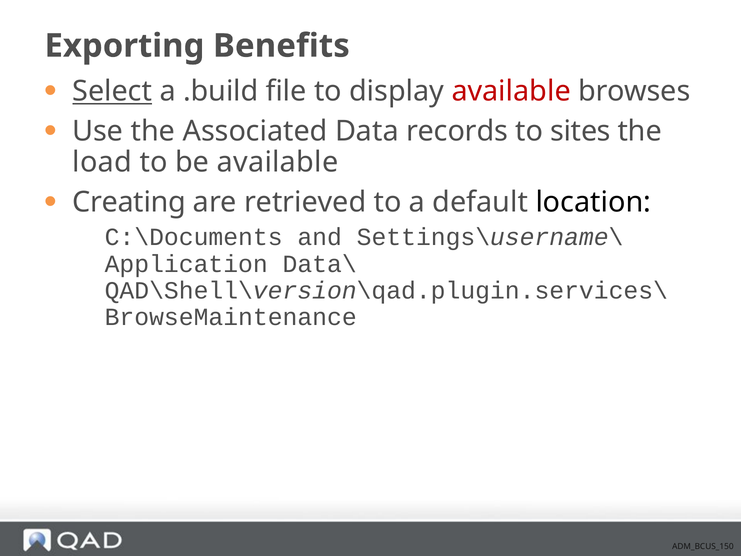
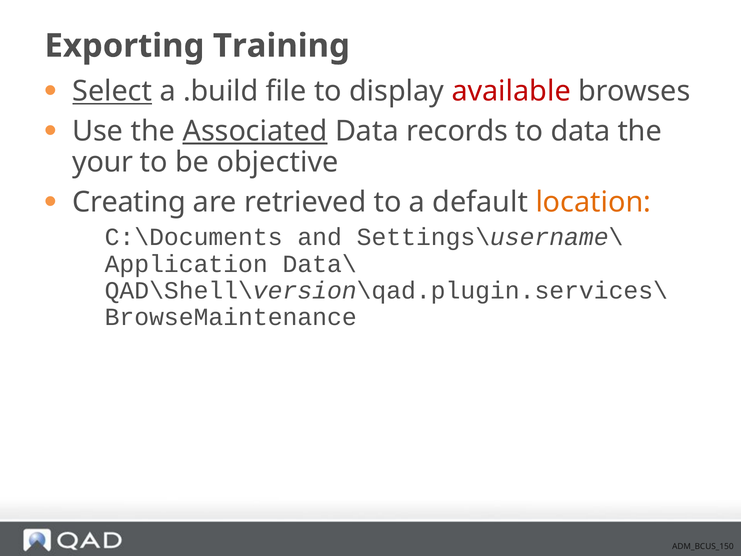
Benefits: Benefits -> Training
Associated underline: none -> present
to sites: sites -> data
load: load -> your
be available: available -> objective
location colour: black -> orange
